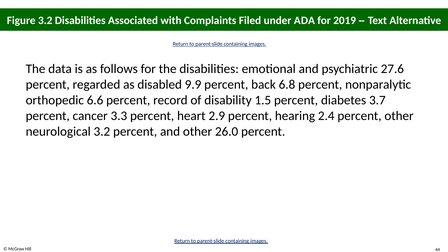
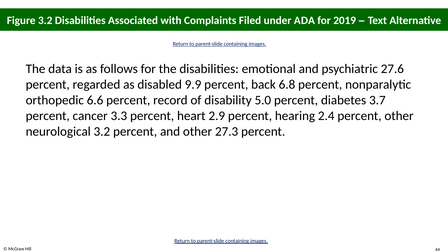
1.5: 1.5 -> 5.0
26.0: 26.0 -> 27.3
